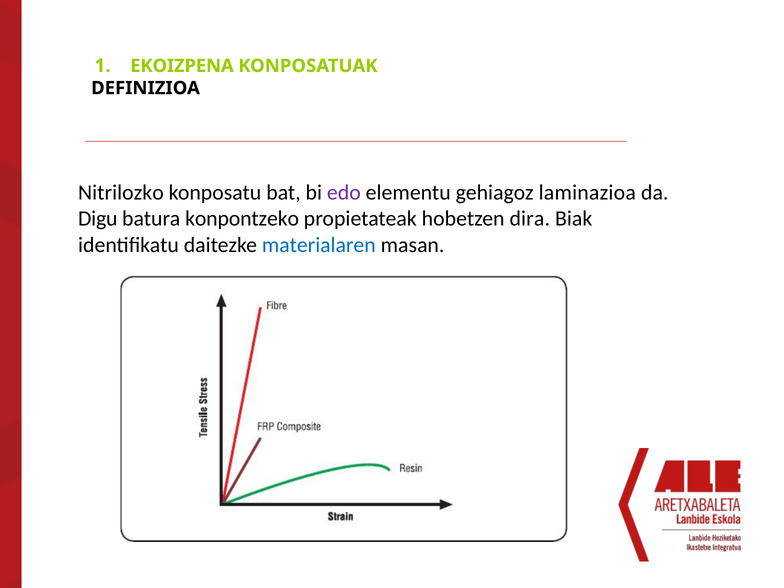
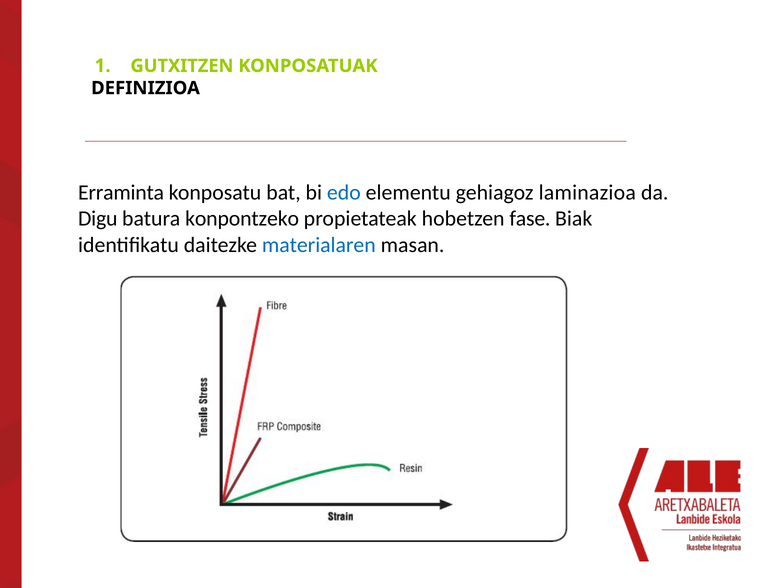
EKOIZPENA: EKOIZPENA -> GUTXITZEN
Nitrilozko: Nitrilozko -> Erraminta
edo colour: purple -> blue
dira: dira -> fase
